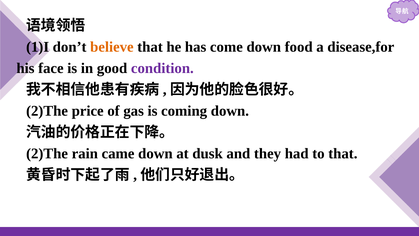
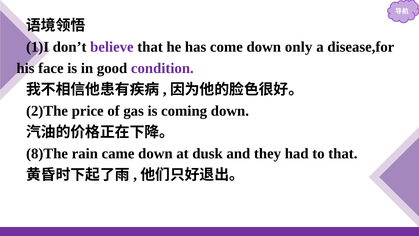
believe colour: orange -> purple
food: food -> only
2)The at (47, 153): 2)The -> 8)The
